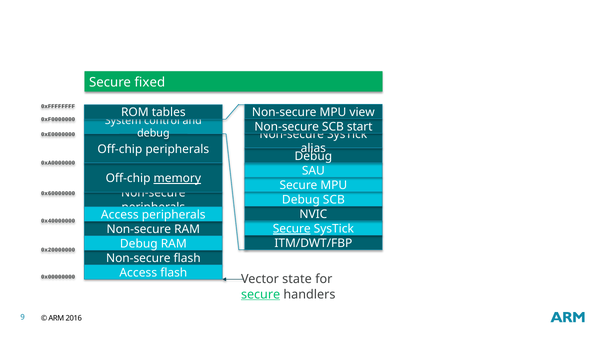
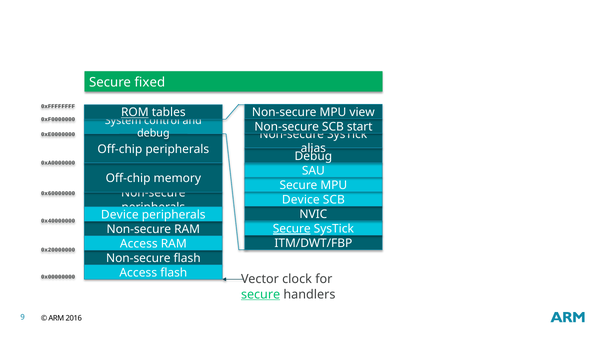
ROM underline: none -> present
memory underline: present -> none
Debug at (301, 200): Debug -> Device
Access at (120, 215): Access -> Device
Debug at (139, 244): Debug -> Access
state: state -> clock
